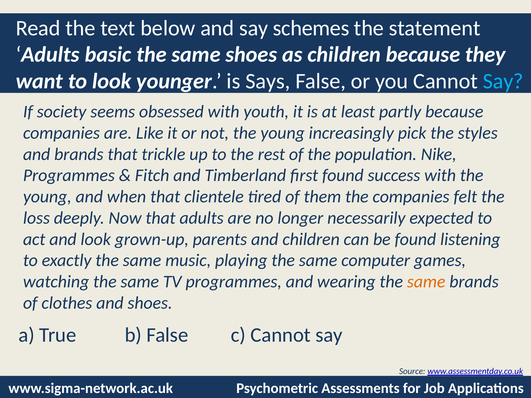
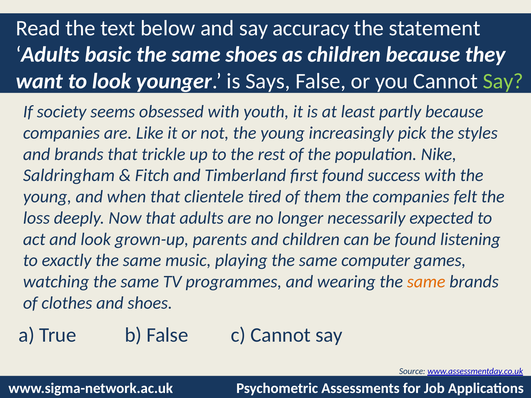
schemes: schemes -> accuracy
Say at (503, 81) colour: light blue -> light green
Programmes at (69, 176): Programmes -> Saldringham
